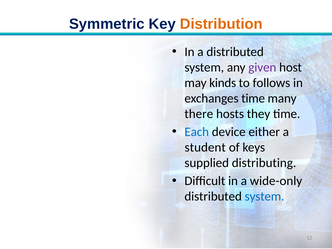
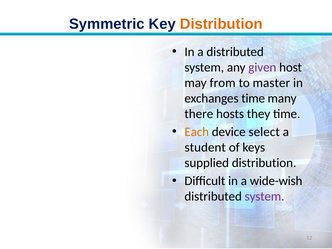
kinds: kinds -> from
follows: follows -> master
Each colour: blue -> orange
either: either -> select
supplied distributing: distributing -> distribution
wide-only: wide-only -> wide-wish
system at (264, 196) colour: blue -> purple
